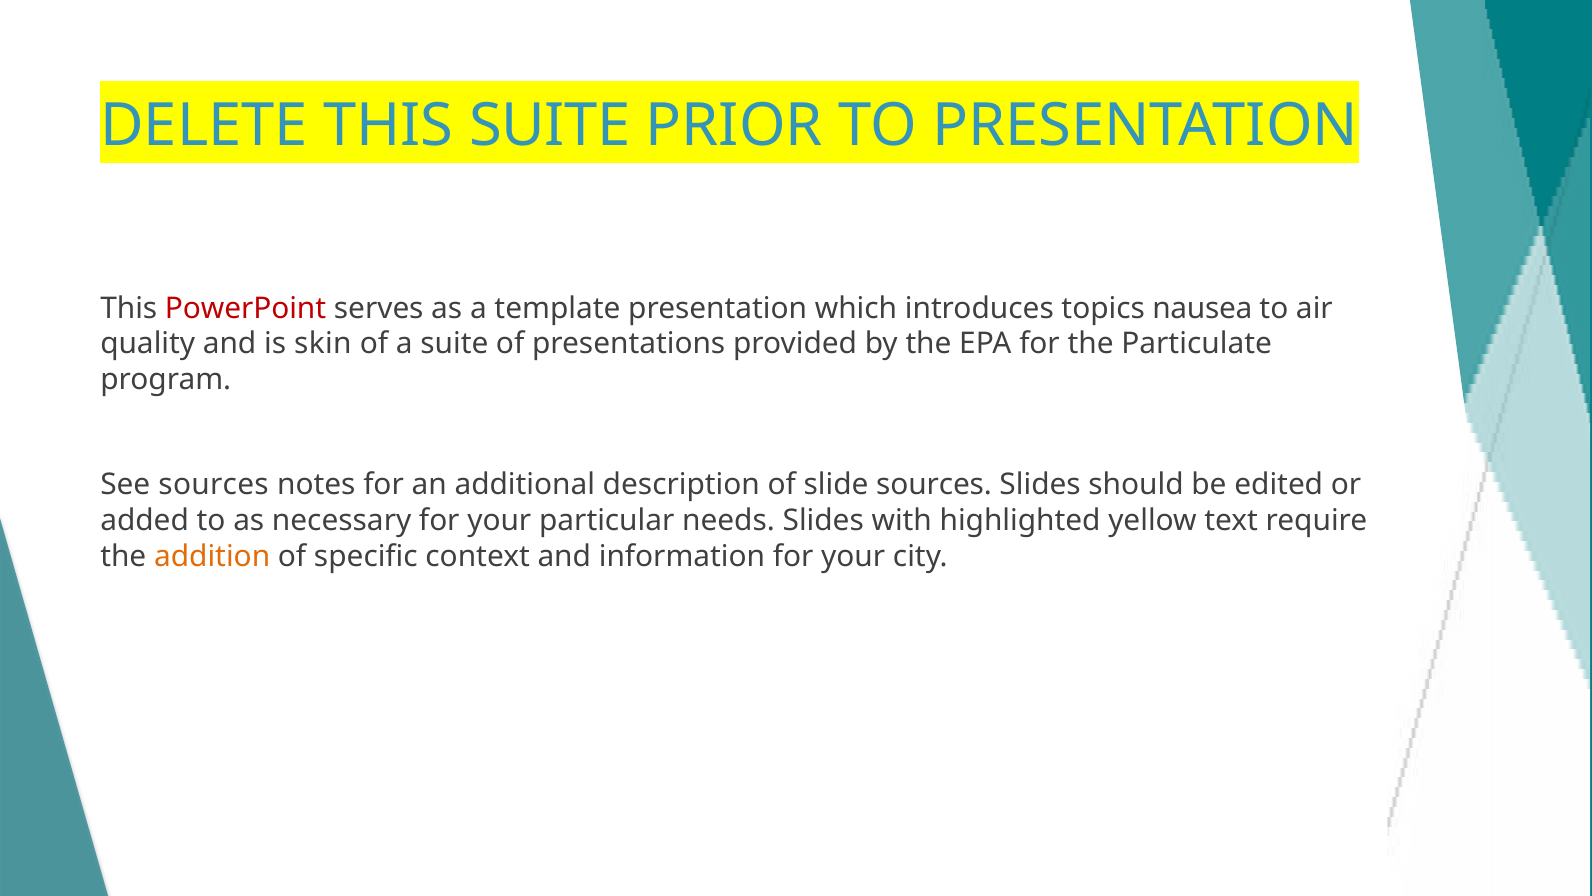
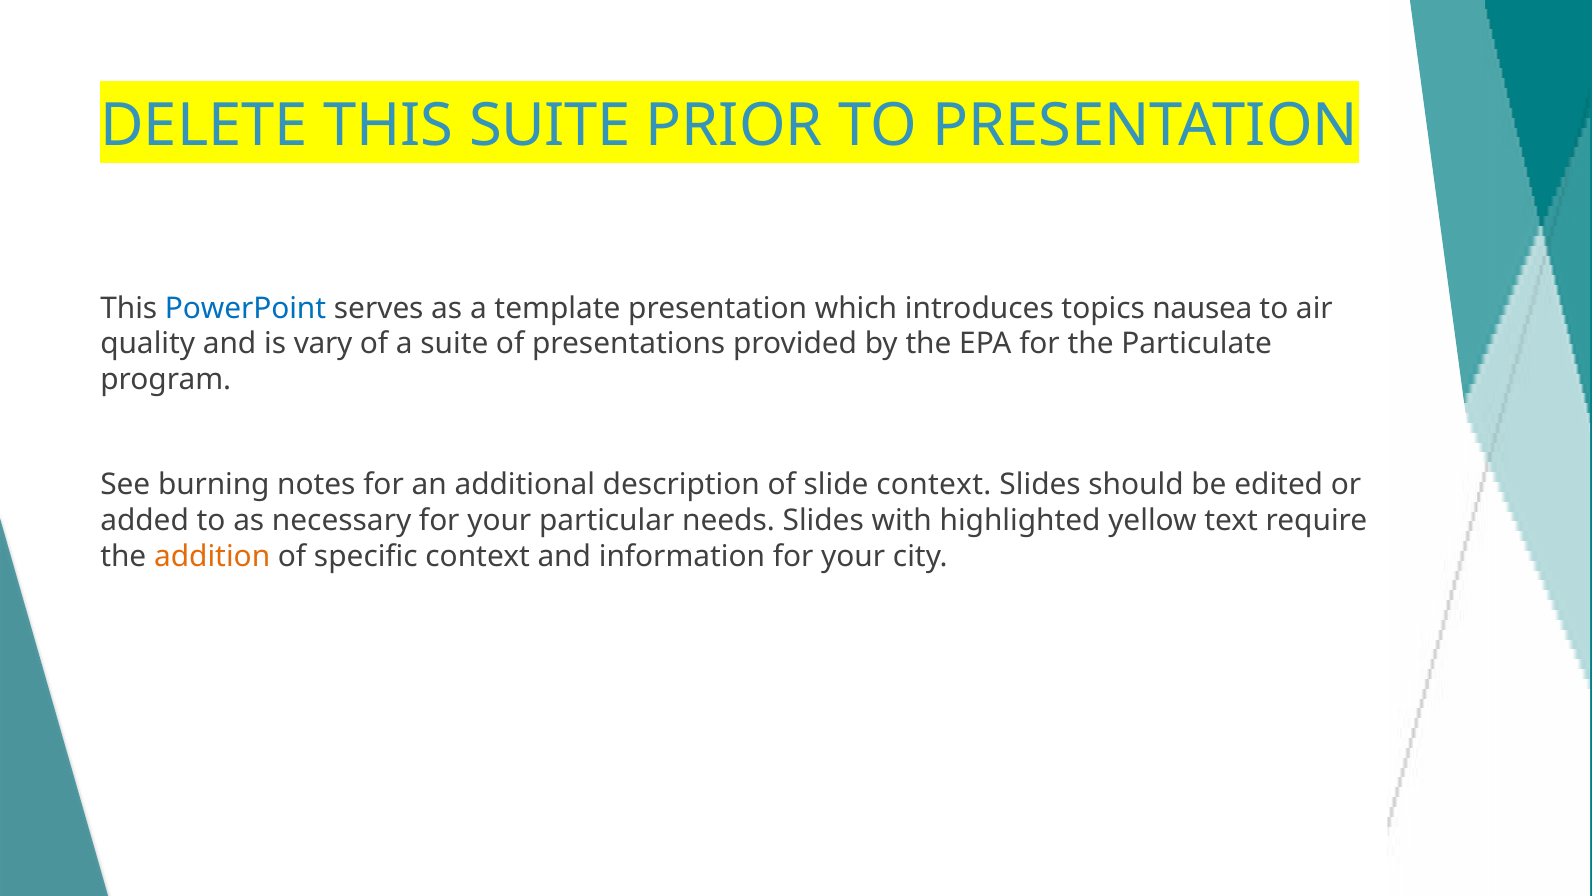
PowerPoint colour: red -> blue
skin: skin -> vary
See sources: sources -> burning
slide sources: sources -> context
